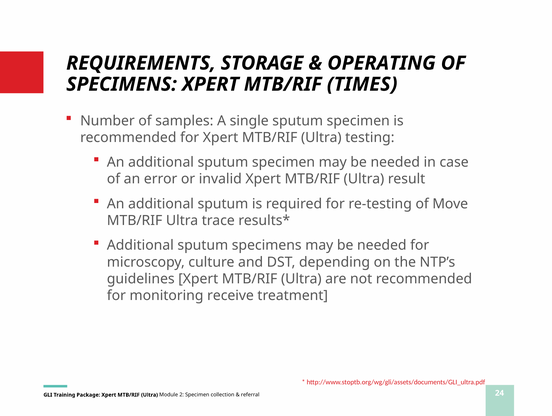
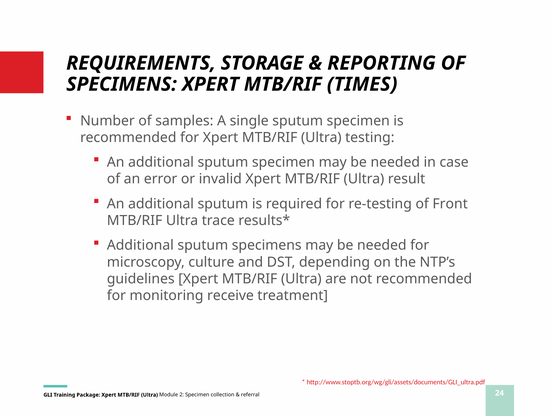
OPERATING: OPERATING -> REPORTING
Move: Move -> Front
